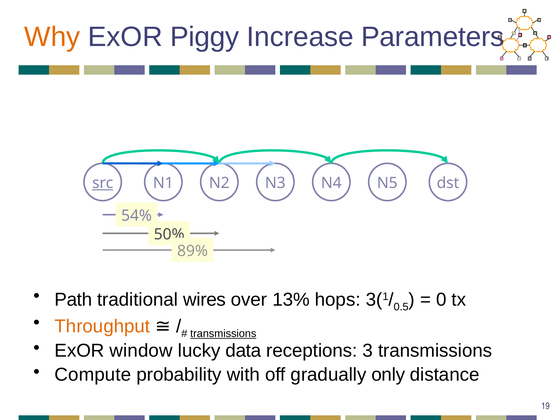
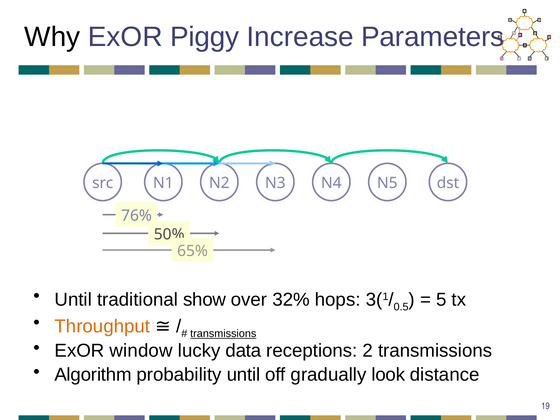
Why colour: orange -> black
src underline: present -> none
54%: 54% -> 76%
89%: 89% -> 65%
Path at (73, 300): Path -> Until
wires: wires -> show
13%: 13% -> 32%
0: 0 -> 5
3: 3 -> 2
Compute: Compute -> Algorithm
probability with: with -> until
only: only -> look
